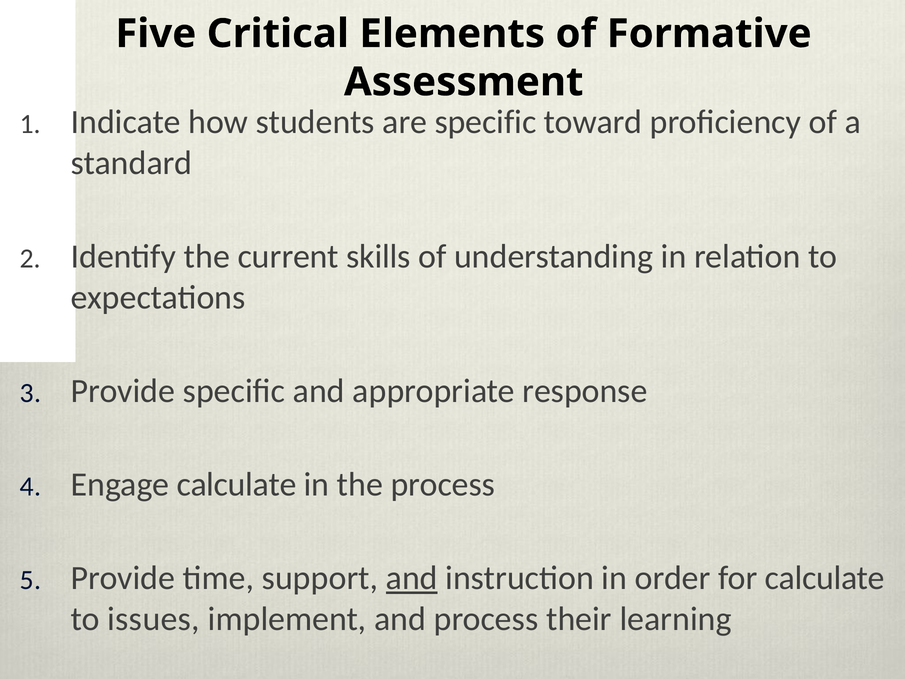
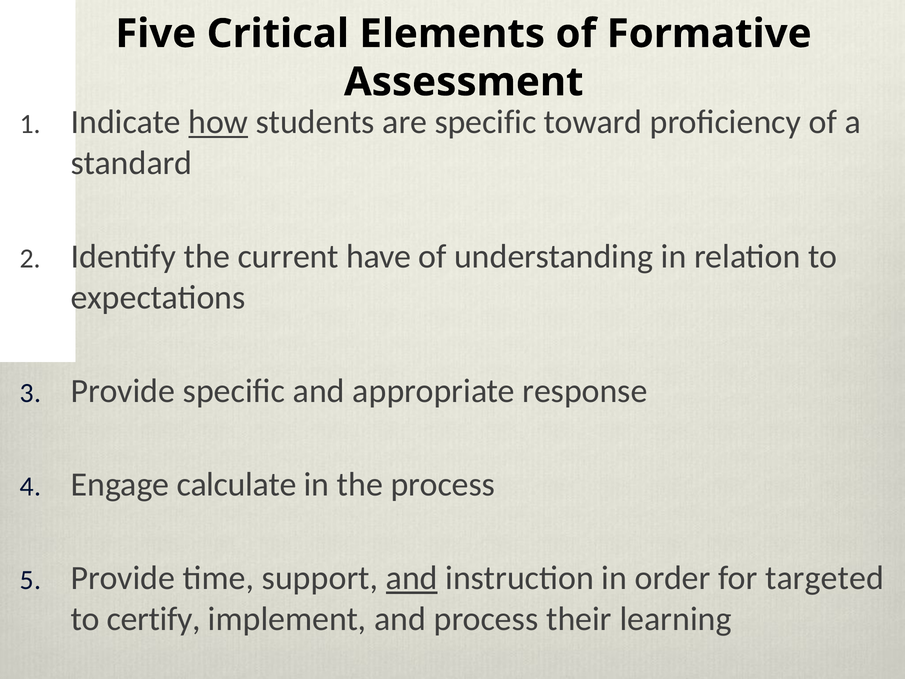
how underline: none -> present
skills: skills -> have
for calculate: calculate -> targeted
issues: issues -> certify
